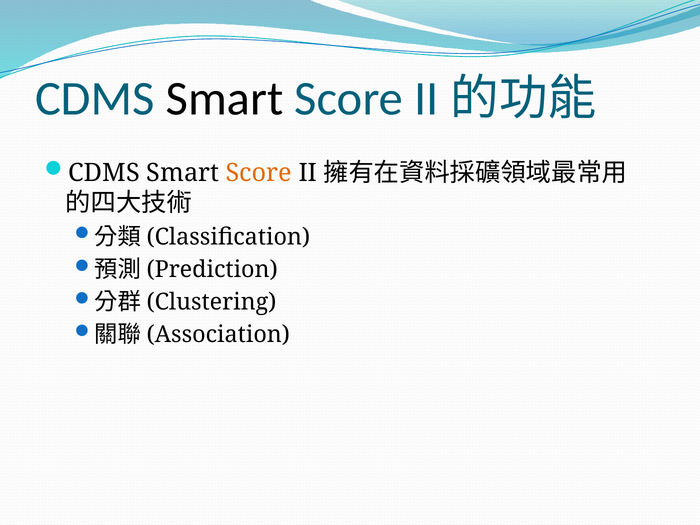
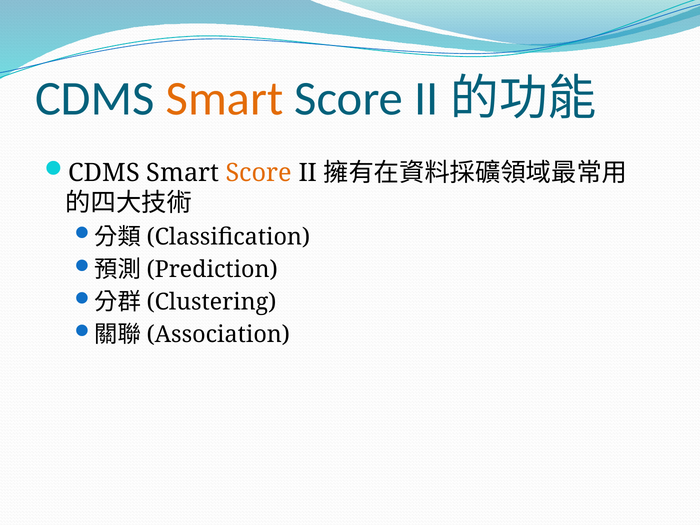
Smart at (225, 99) colour: black -> orange
